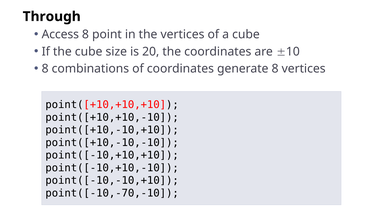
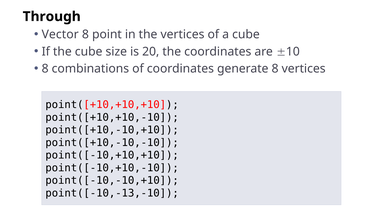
Access: Access -> Vector
point([-10,-70,-10: point([-10,-70,-10 -> point([-10,-13,-10
